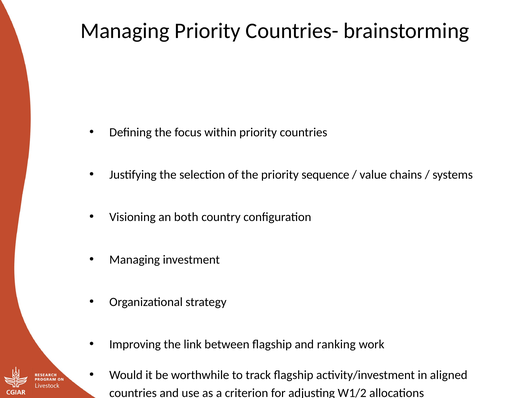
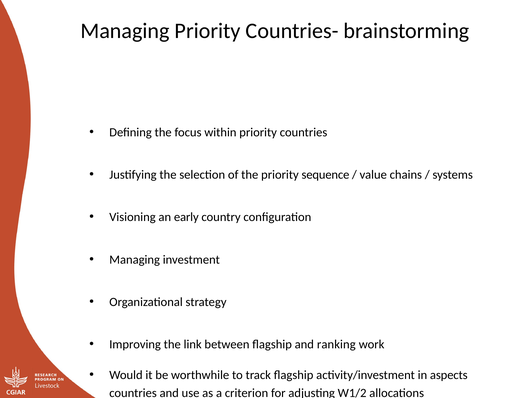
both: both -> early
aligned: aligned -> aspects
